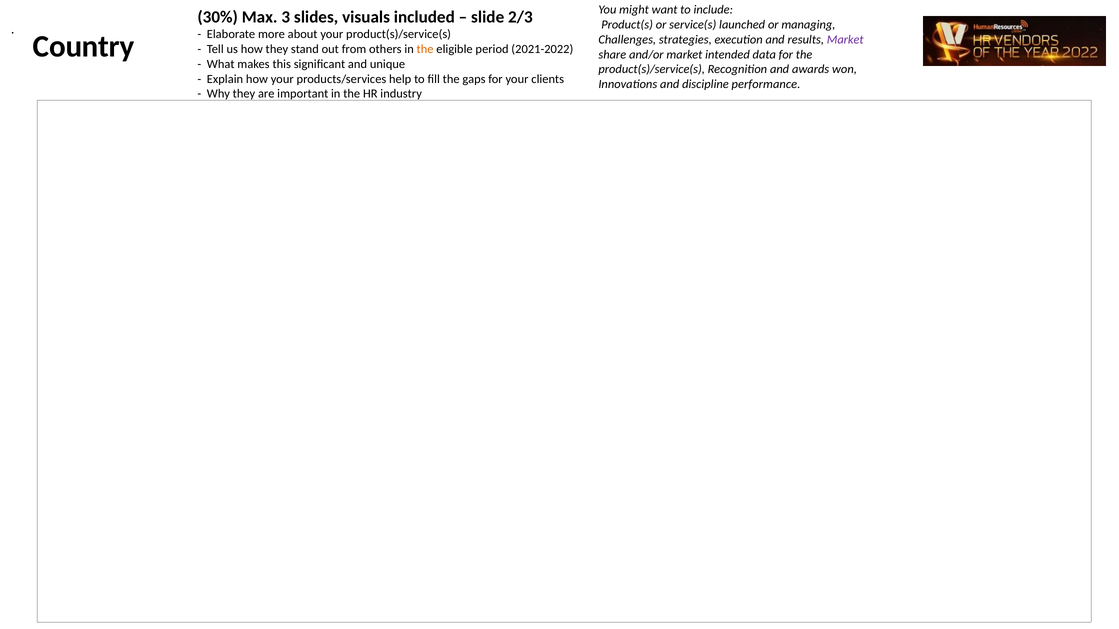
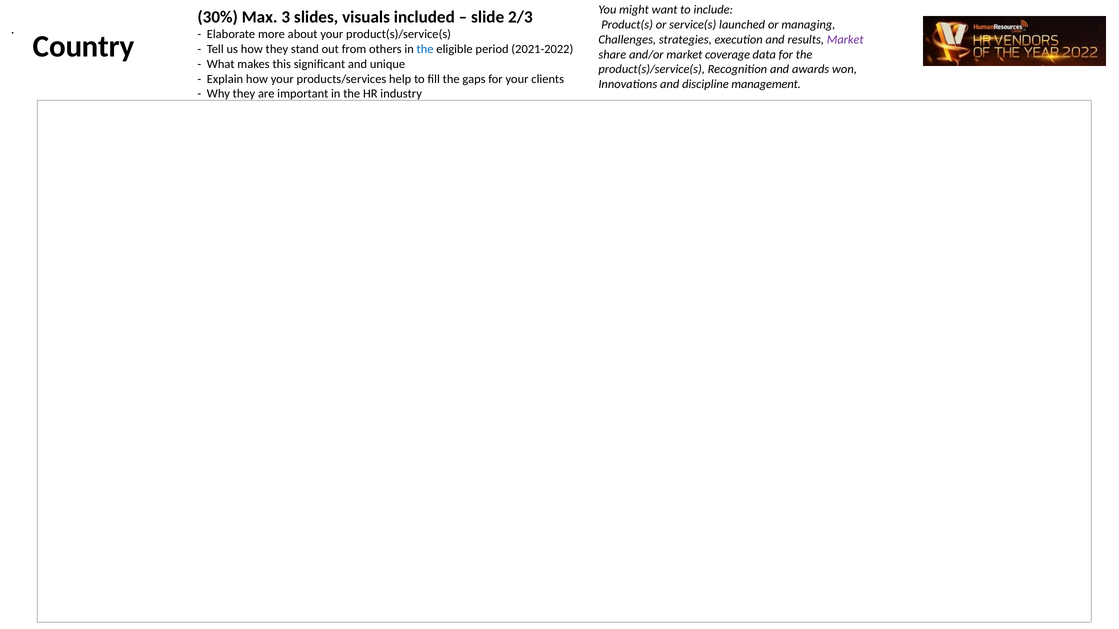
the at (425, 49) colour: orange -> blue
intended: intended -> coverage
performance: performance -> management
